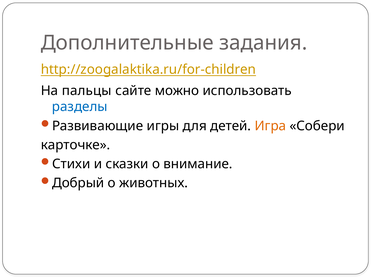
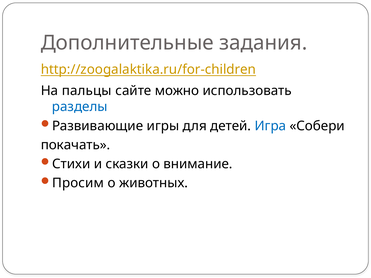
Игра colour: orange -> blue
карточке: карточке -> покачать
Добрый: Добрый -> Просим
